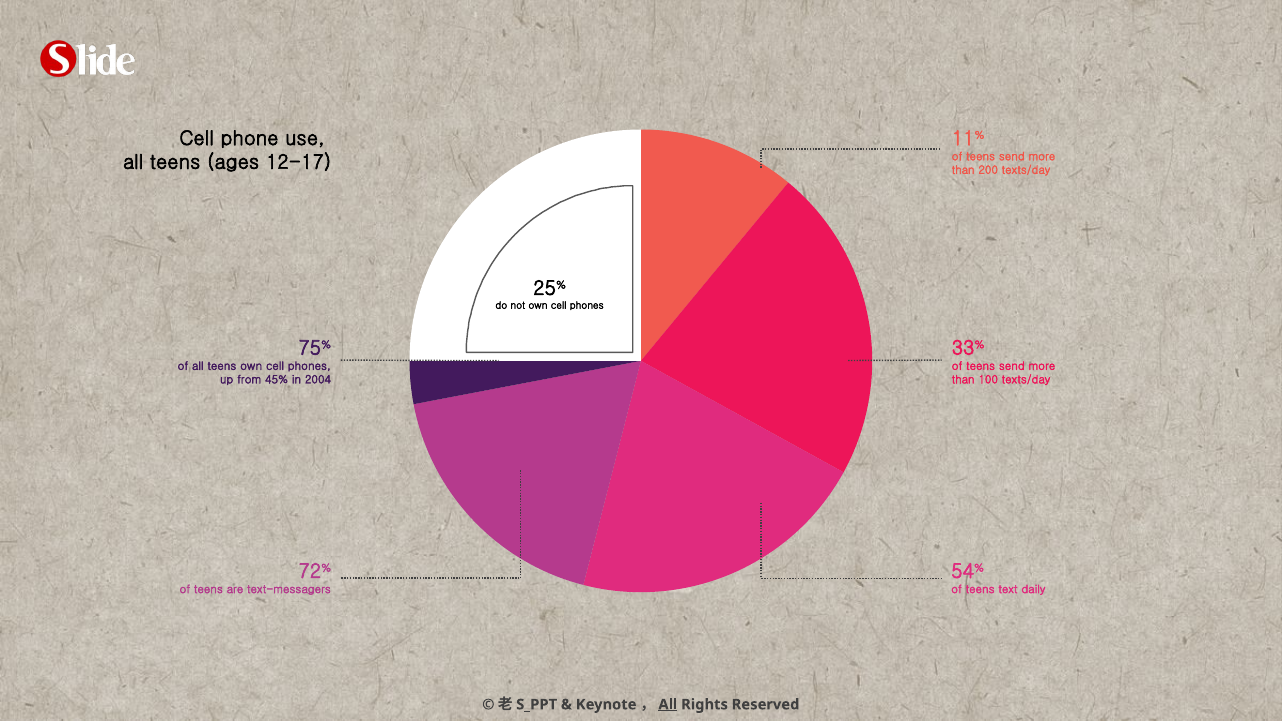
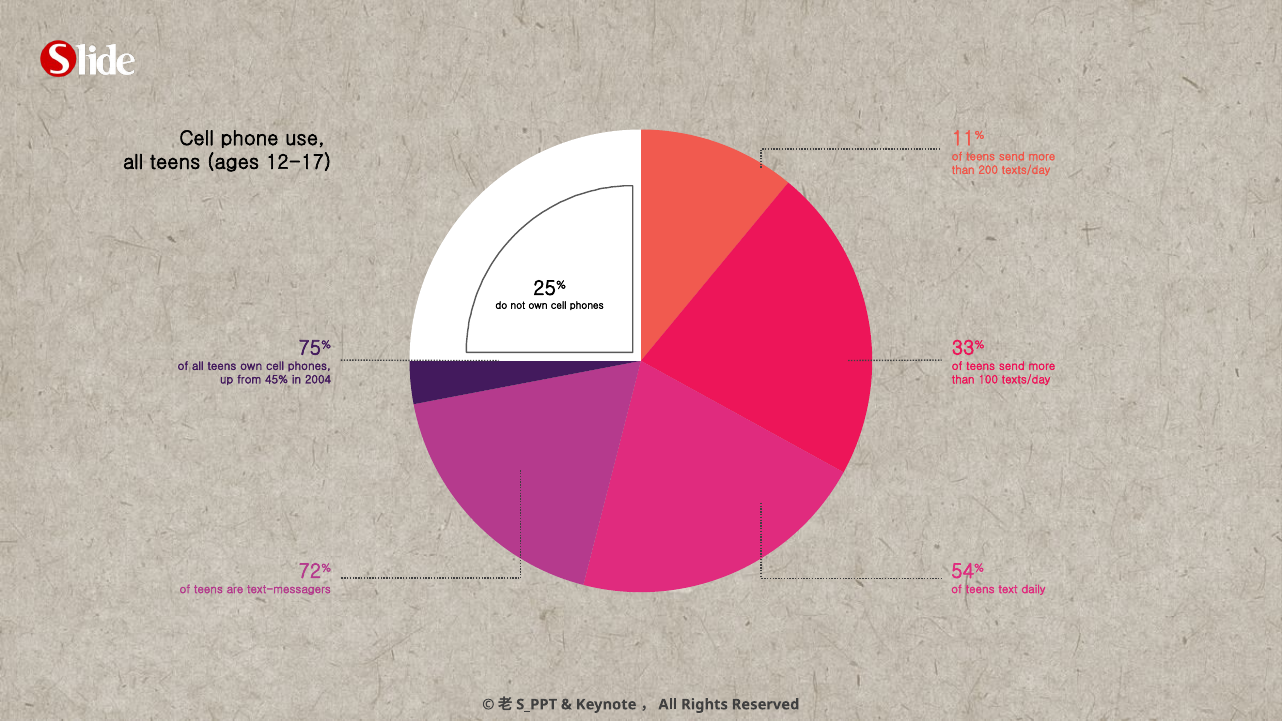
All at (668, 704) underline: present -> none
